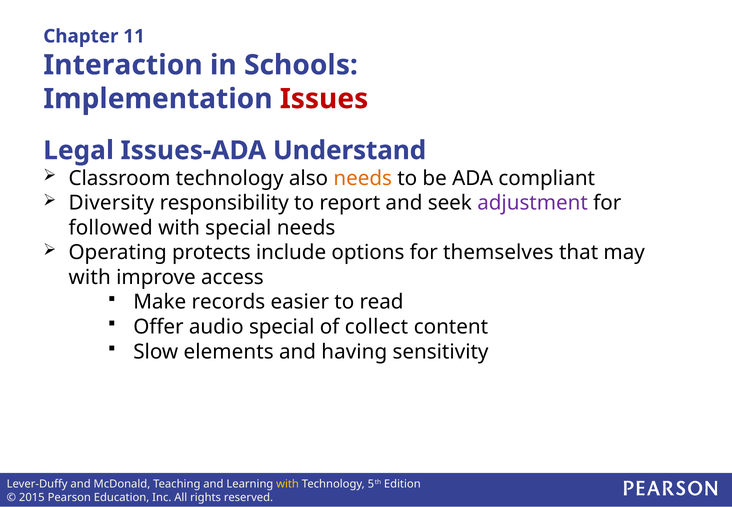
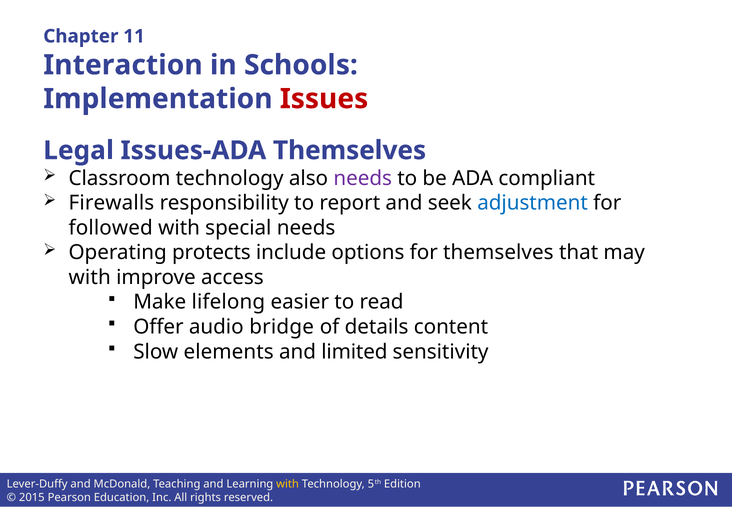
Issues-ADA Understand: Understand -> Themselves
needs at (363, 178) colour: orange -> purple
Diversity: Diversity -> Firewalls
adjustment colour: purple -> blue
records: records -> lifelong
audio special: special -> bridge
collect: collect -> details
having: having -> limited
